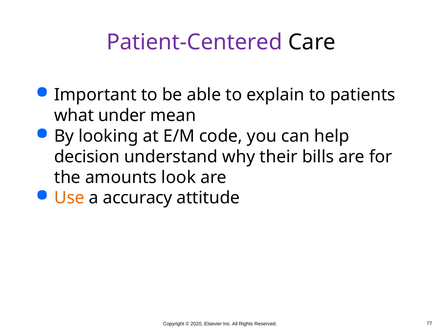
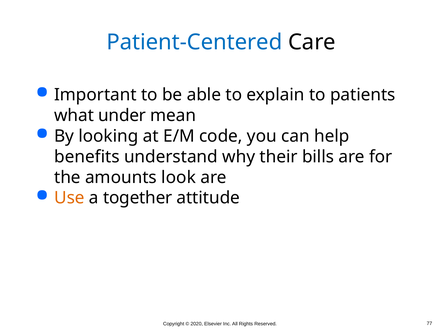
Patient-Centered colour: purple -> blue
decision: decision -> benefits
accuracy: accuracy -> together
